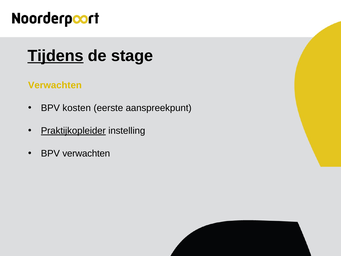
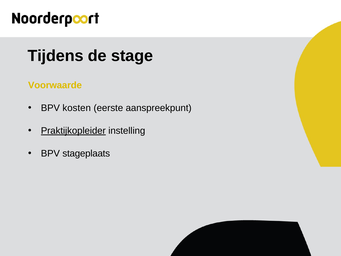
Tijdens underline: present -> none
Verwachten at (55, 85): Verwachten -> Voorwaarde
BPV verwachten: verwachten -> stageplaats
